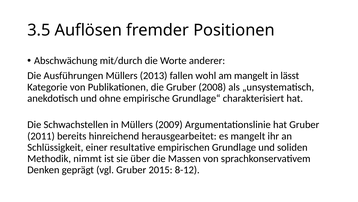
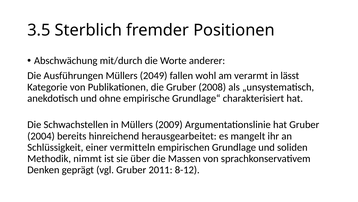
Auflösen: Auflösen -> Sterblich
2013: 2013 -> 2049
am mangelt: mangelt -> verarmt
2011: 2011 -> 2004
resultative: resultative -> vermitteln
2015: 2015 -> 2011
